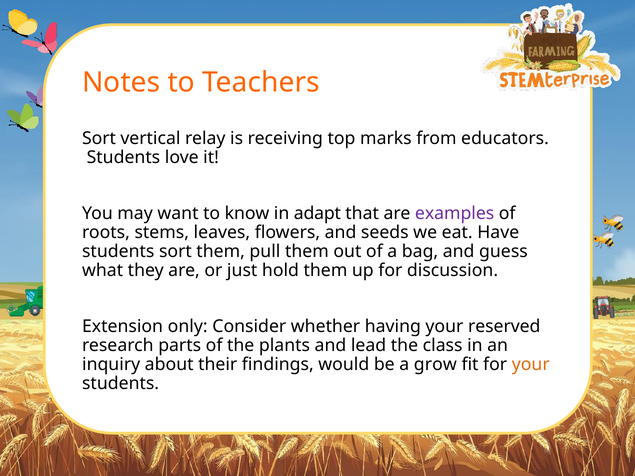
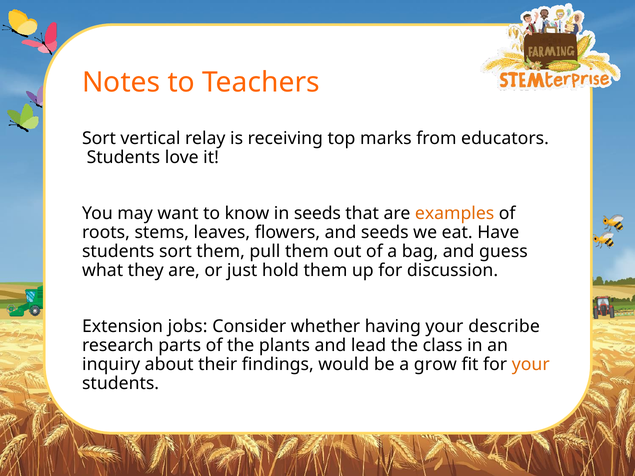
in adapt: adapt -> seeds
examples colour: purple -> orange
only: only -> jobs
reserved: reserved -> describe
